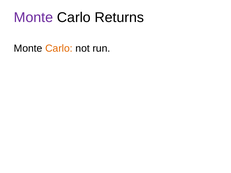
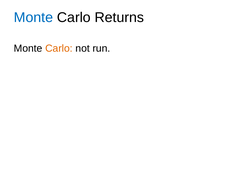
Monte at (33, 18) colour: purple -> blue
